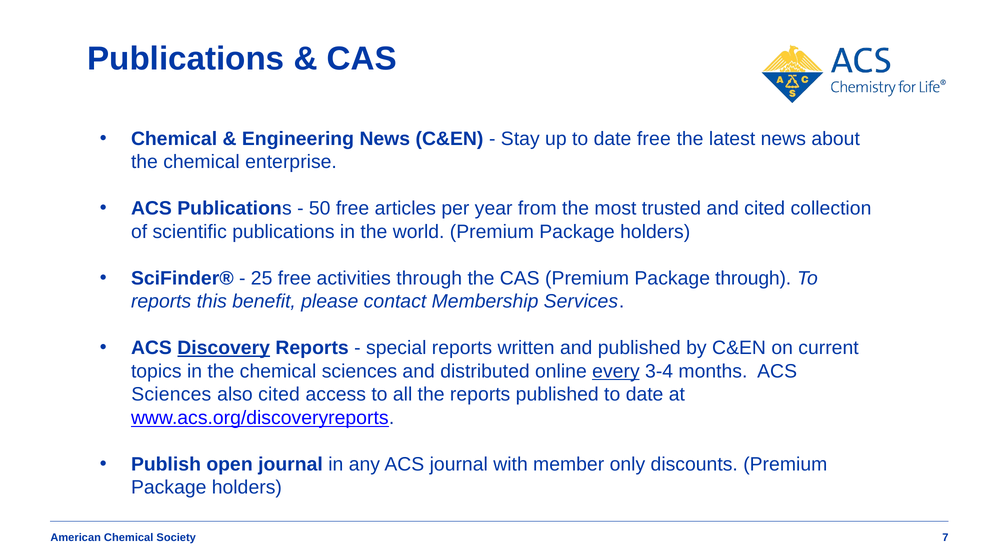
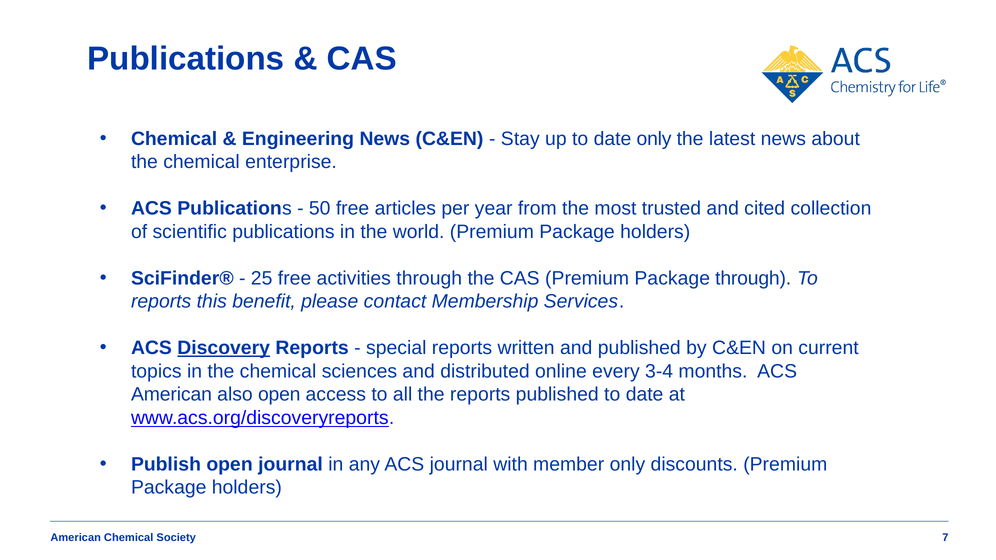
date free: free -> only
every underline: present -> none
Sciences at (171, 395): Sciences -> American
also cited: cited -> open
